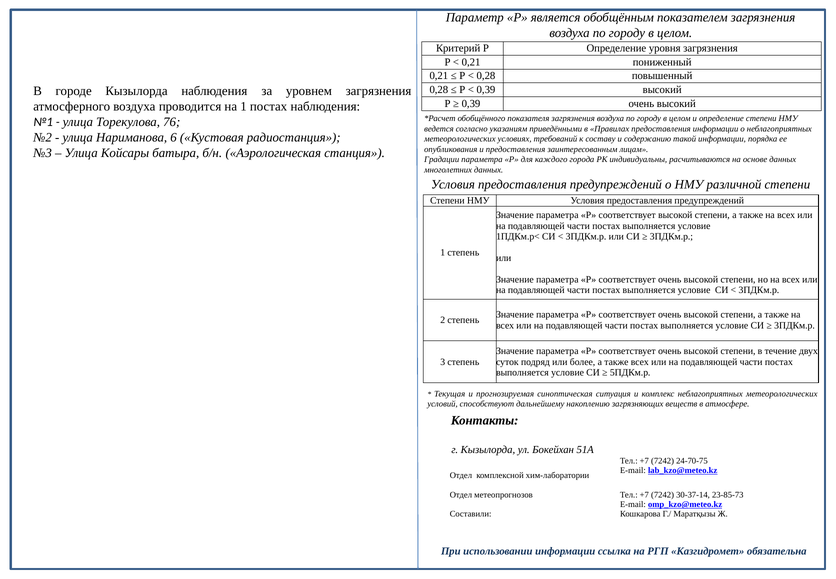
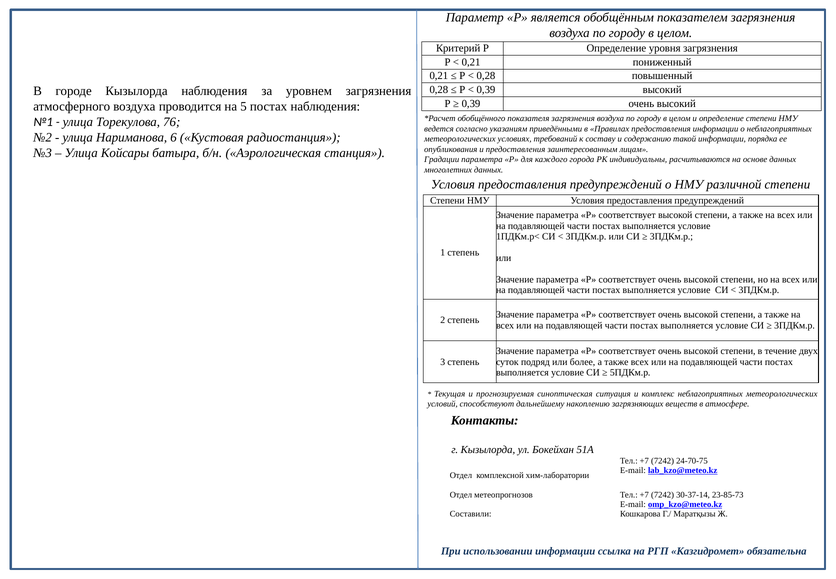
на 1: 1 -> 5
